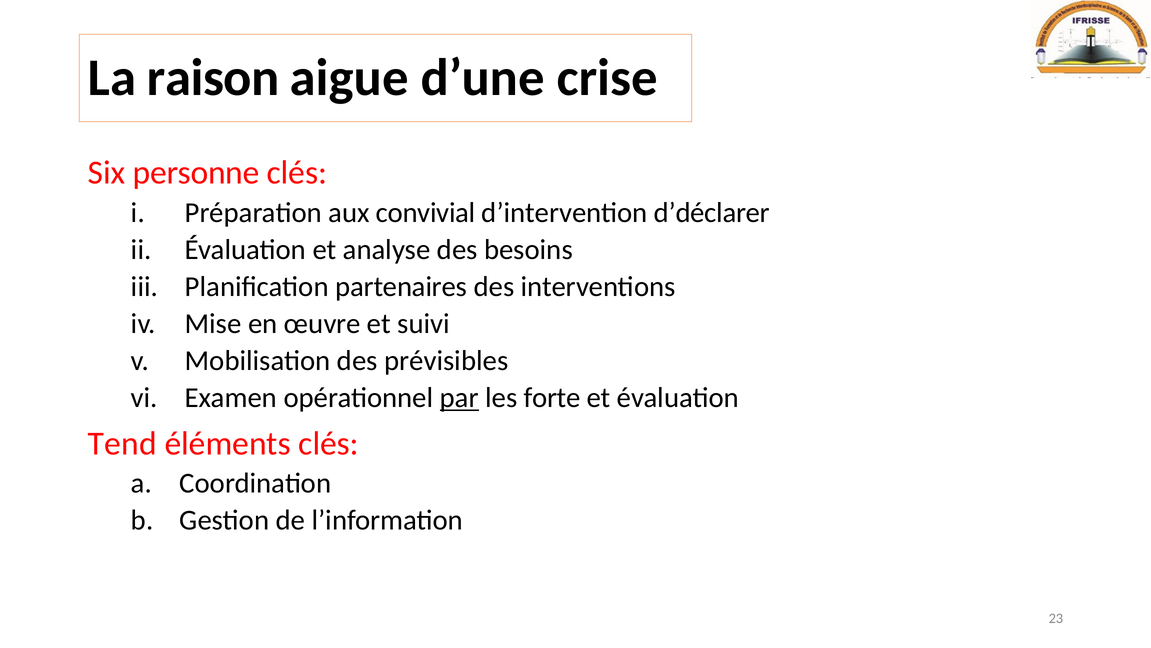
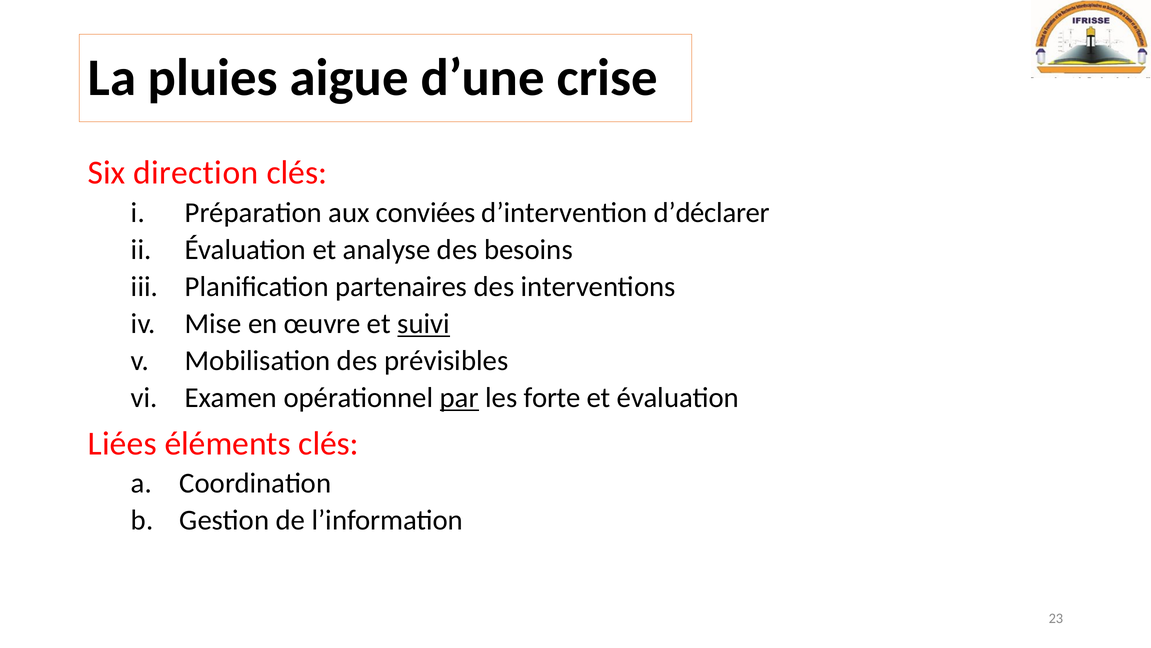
raison: raison -> pluies
personne: personne -> direction
convivial: convivial -> conviées
suivi underline: none -> present
Tend: Tend -> Liées
